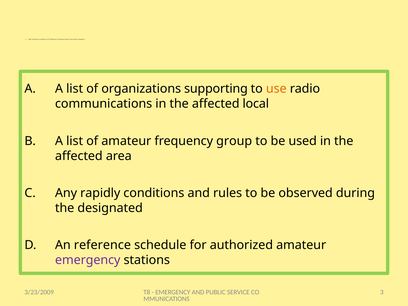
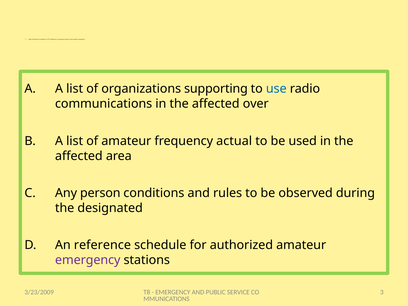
use colour: orange -> blue
local: local -> over
group: group -> actual
rapidly: rapidly -> person
